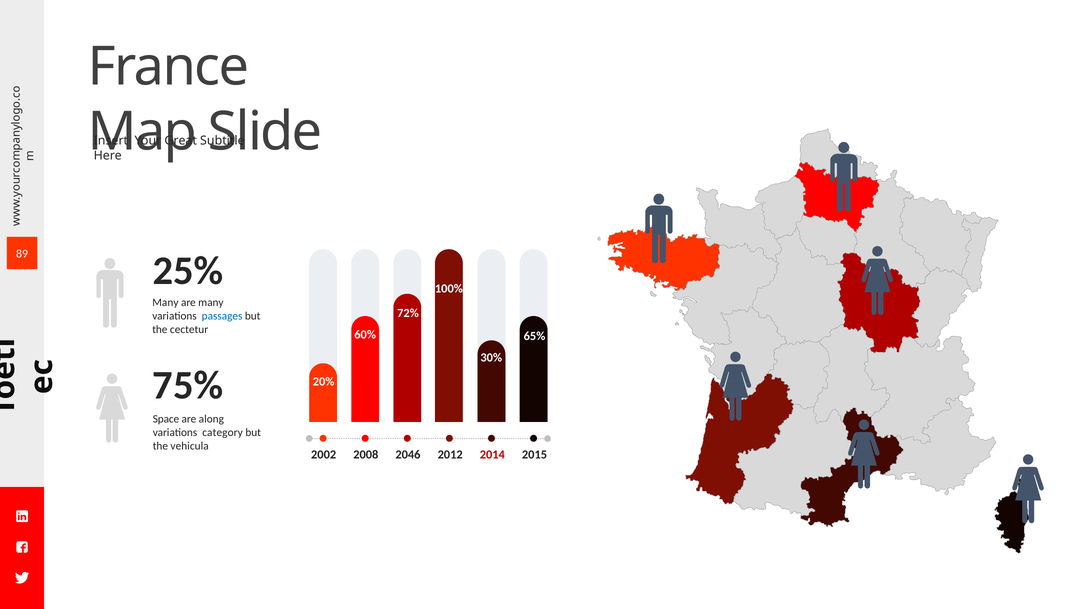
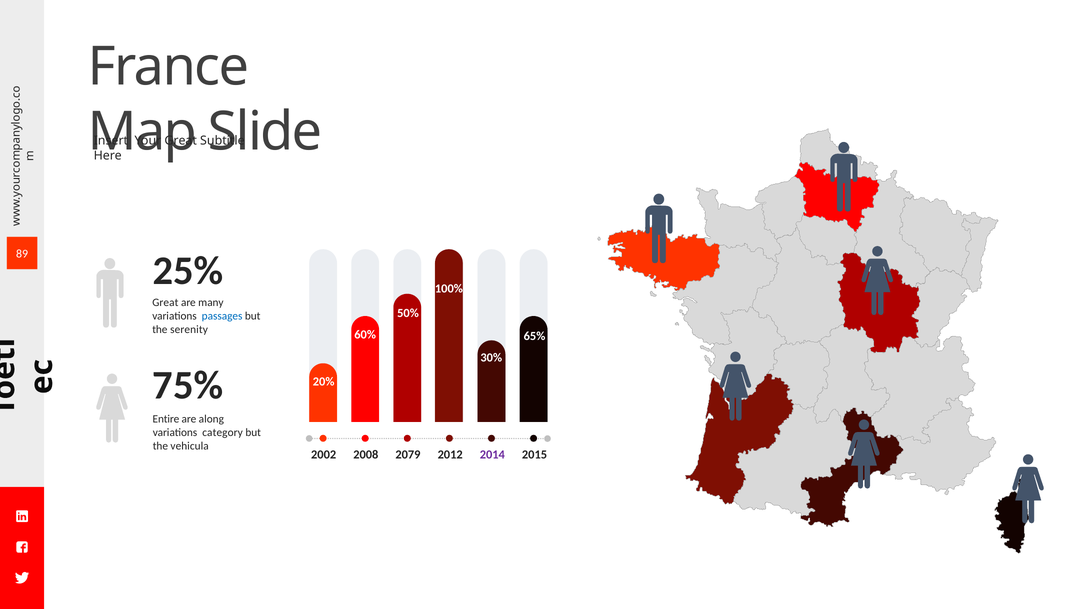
Many at (165, 302): Many -> Great
72%: 72% -> 50%
cectetur: cectetur -> serenity
Space: Space -> Entire
2046: 2046 -> 2079
2014 colour: red -> purple
